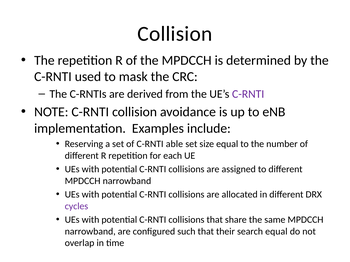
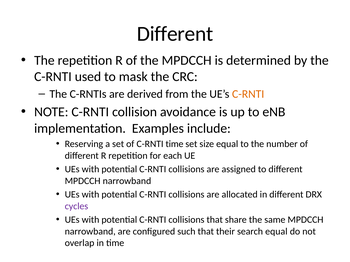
Collision at (175, 34): Collision -> Different
C-RNTI at (248, 94) colour: purple -> orange
C-RNTI able: able -> time
